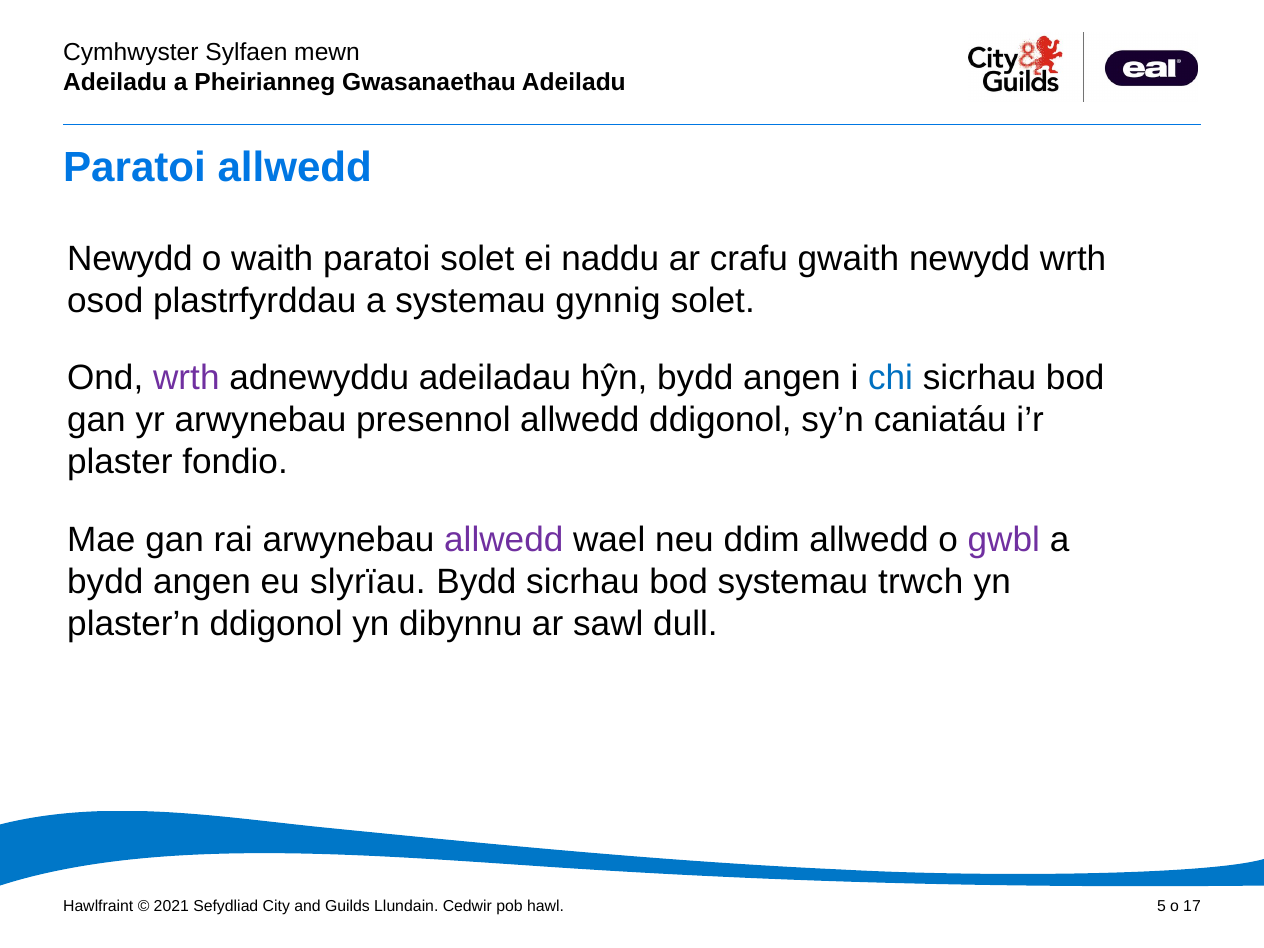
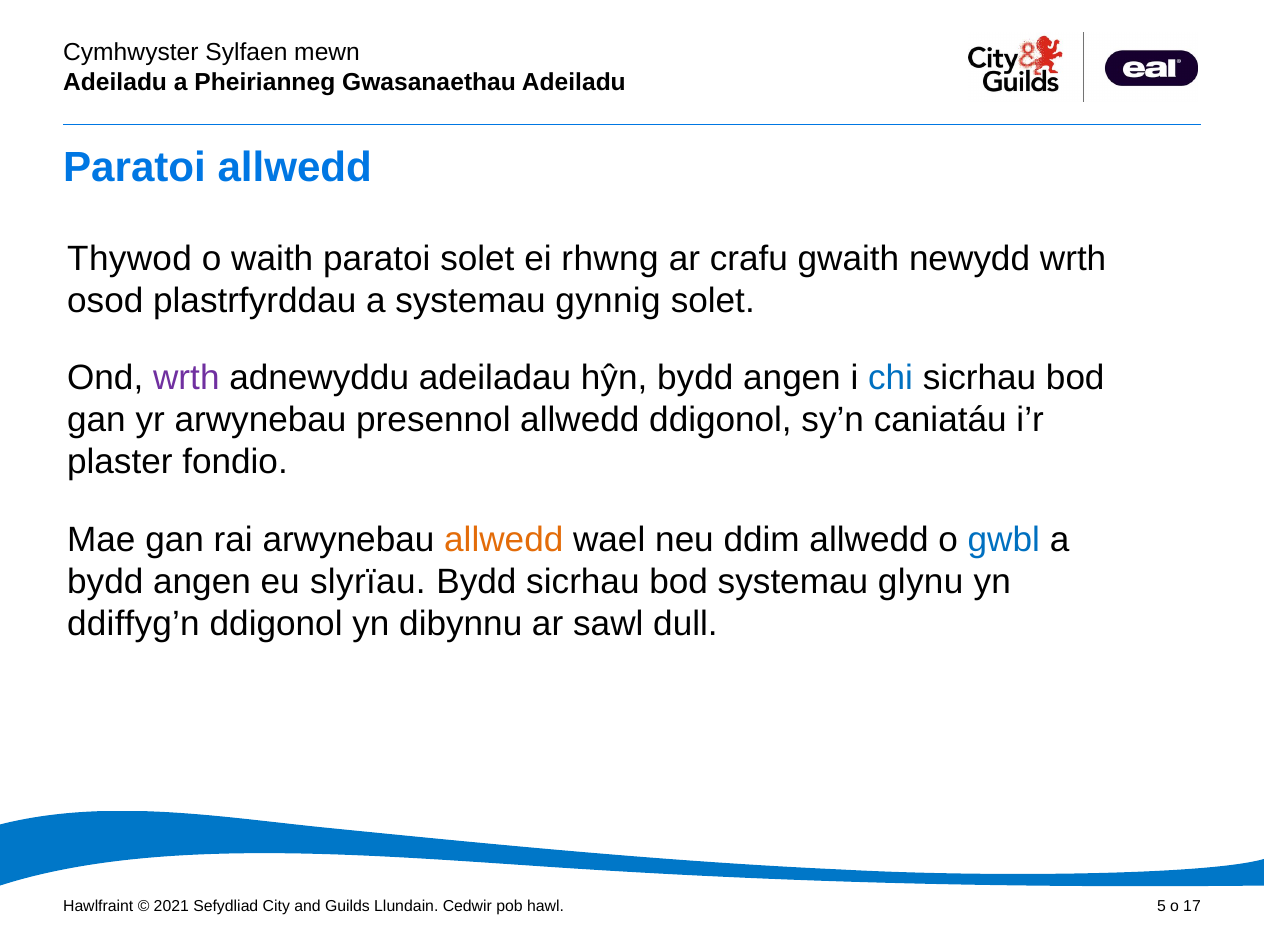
Newydd at (130, 259): Newydd -> Thywod
naddu: naddu -> rhwng
allwedd at (504, 540) colour: purple -> orange
gwbl colour: purple -> blue
trwch: trwch -> glynu
plaster’n: plaster’n -> ddiffyg’n
